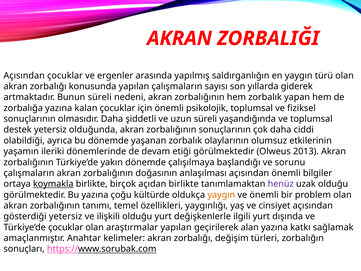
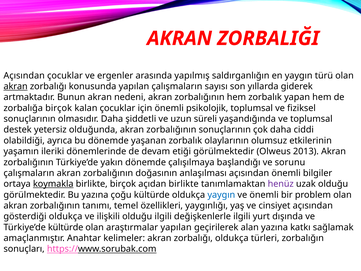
akran at (16, 86) underline: none -> present
Bunun süreli: süreli -> akran
zorbalığa yazına: yazına -> birçok
yaygın at (221, 195) colour: orange -> blue
gösterdiği yetersiz: yetersiz -> oldukça
olduğu yurt: yurt -> ilgili
Türkiye’de çocuklar: çocuklar -> kültürde
zorbalığı değişim: değişim -> oldukça
